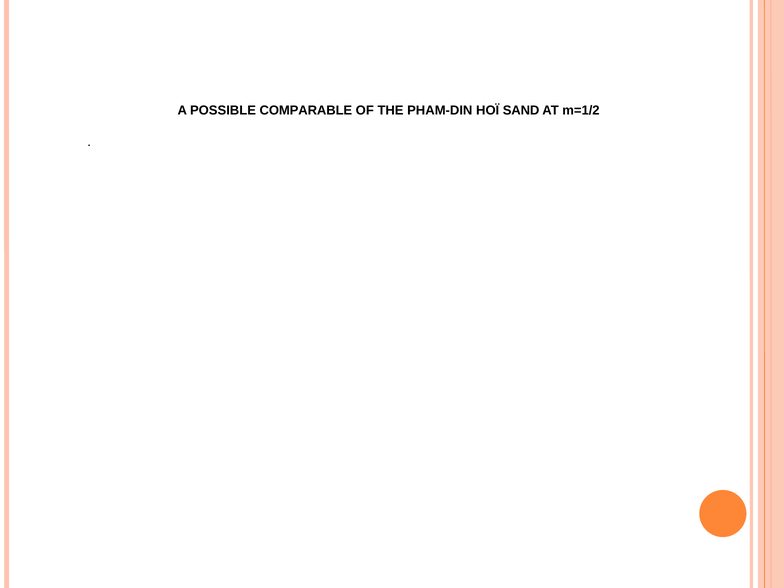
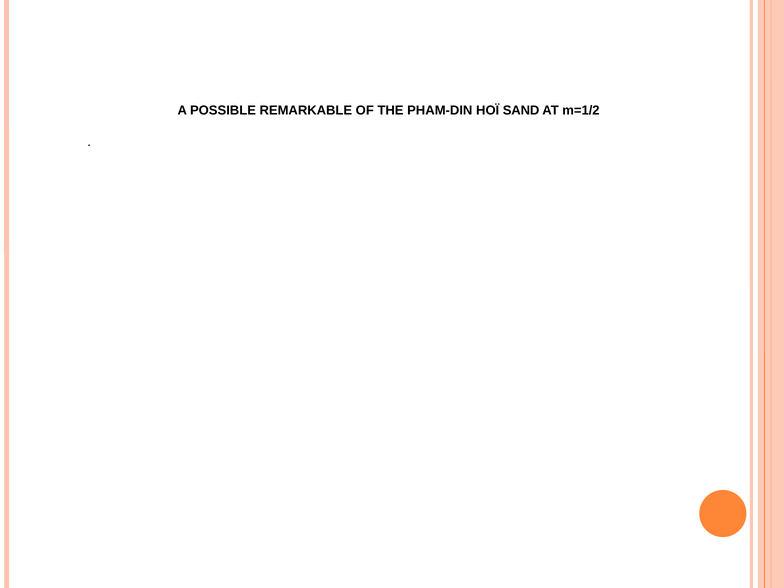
COMPARABLE: COMPARABLE -> REMARKABLE
